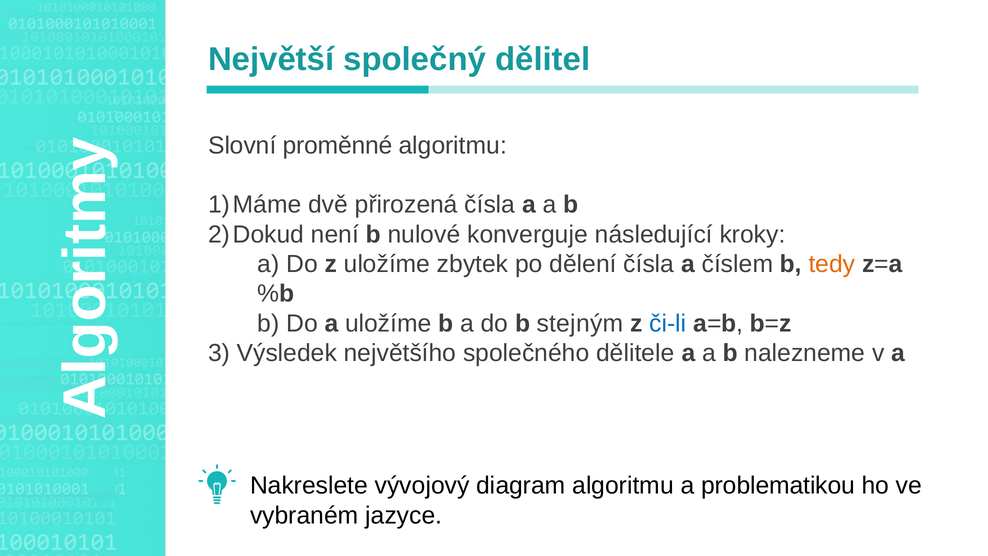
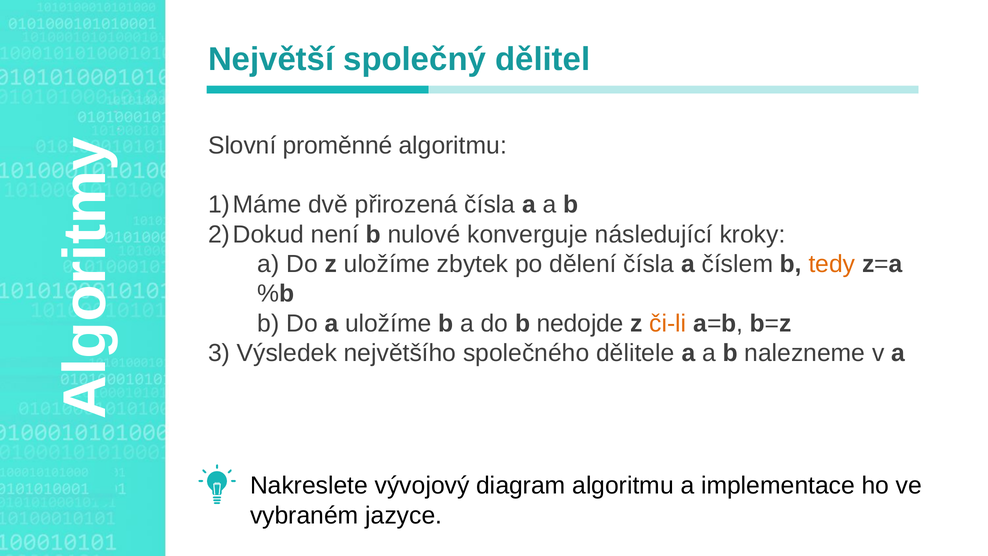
stejným: stejným -> nedojde
či-li colour: blue -> orange
problematikou: problematikou -> implementace
